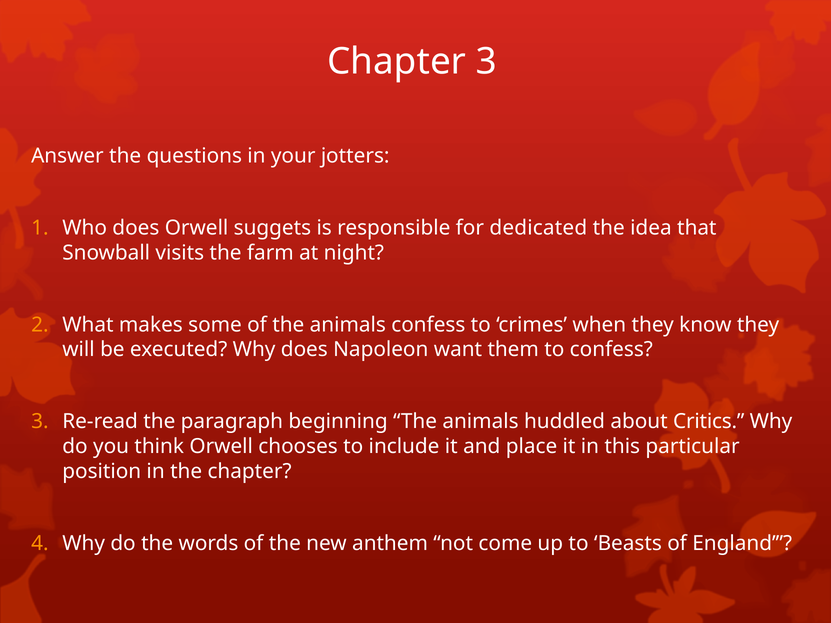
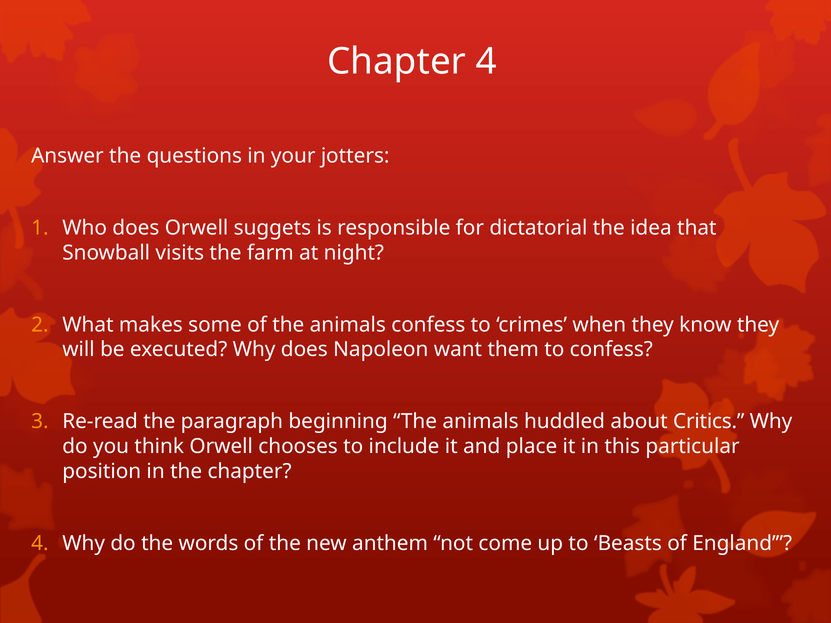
3 at (486, 62): 3 -> 4
dedicated: dedicated -> dictatorial
